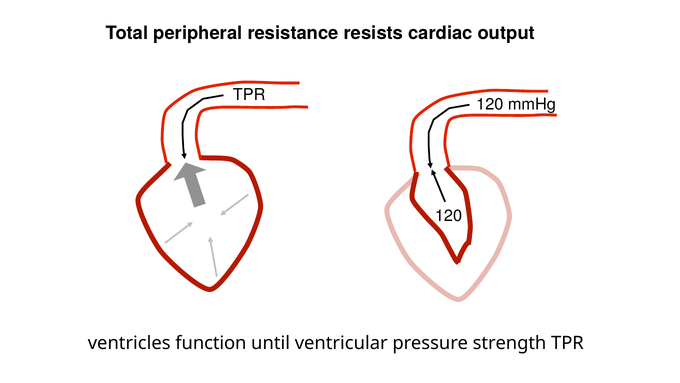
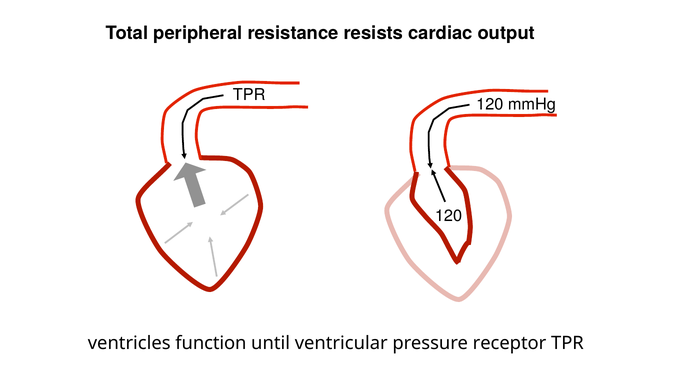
strength: strength -> receptor
